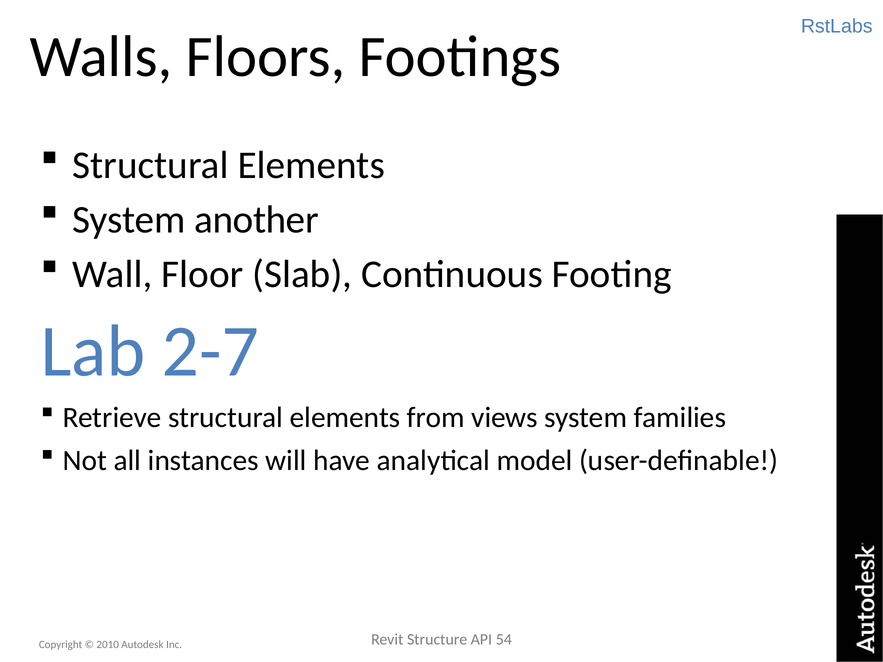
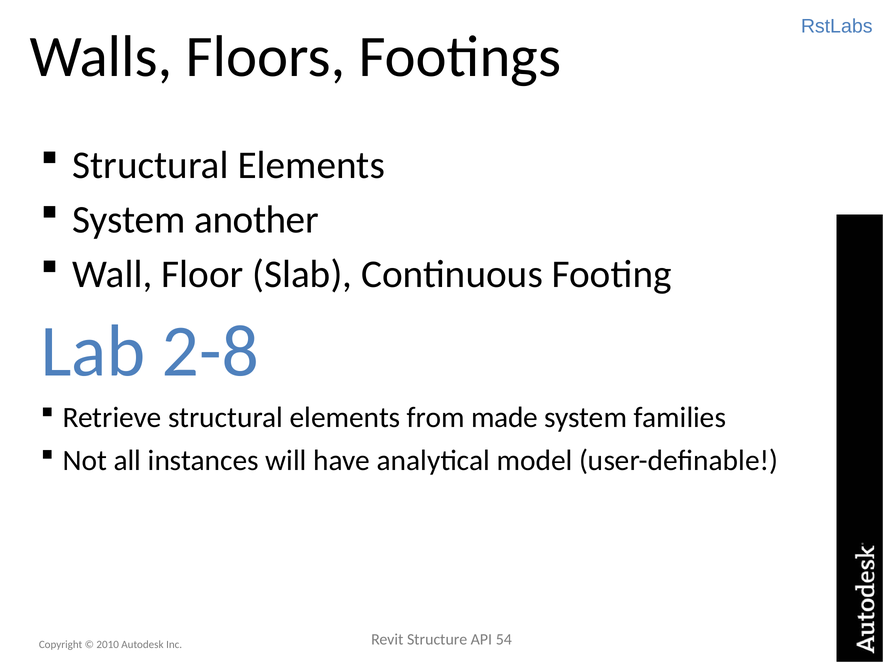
2-7: 2-7 -> 2-8
views: views -> made
